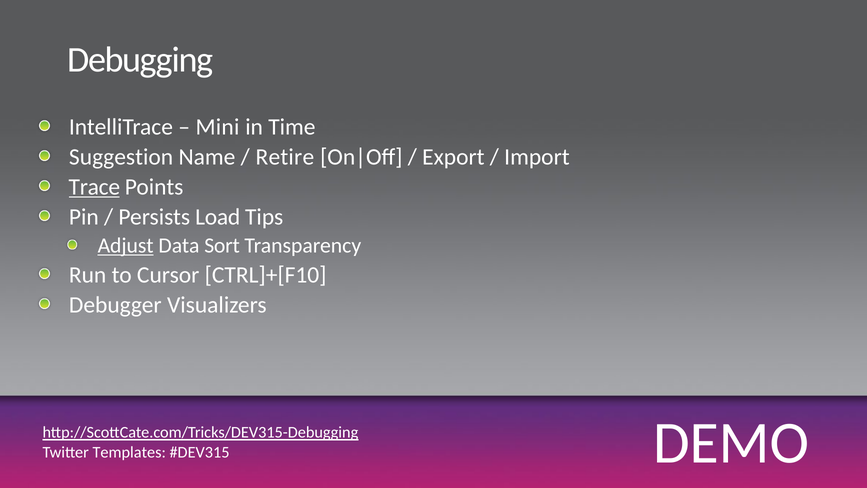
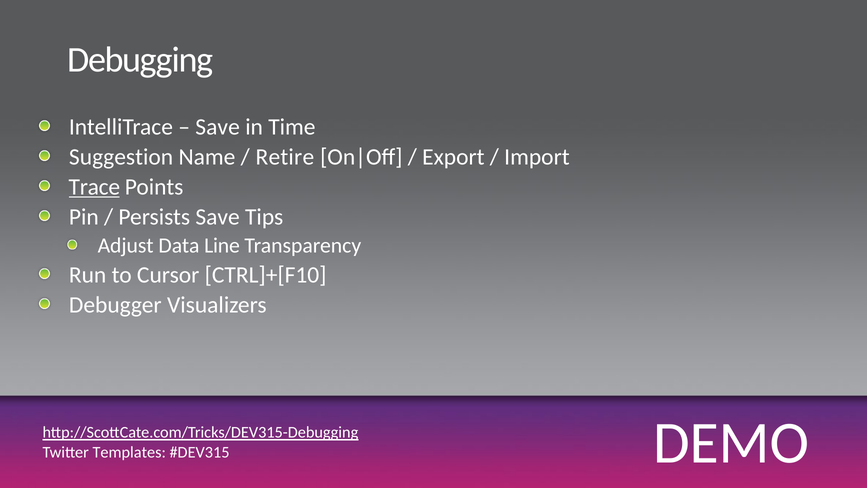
Mini at (217, 127): Mini -> Save
Persists Load: Load -> Save
Adjust underline: present -> none
Sort: Sort -> Line
